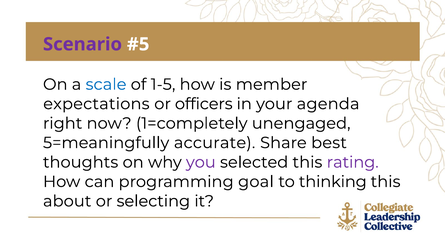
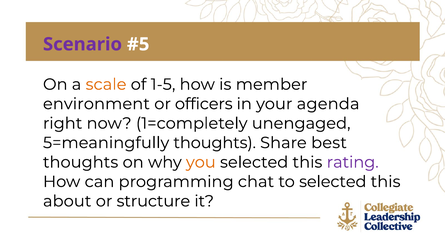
scale colour: blue -> orange
expectations: expectations -> environment
5=meaningfully accurate: accurate -> thoughts
you colour: purple -> orange
goal: goal -> chat
to thinking: thinking -> selected
selecting: selecting -> structure
